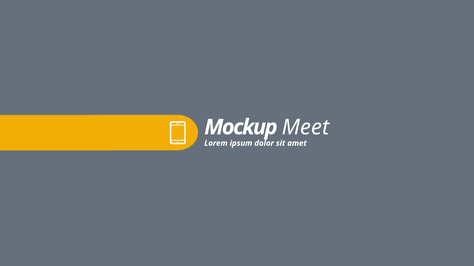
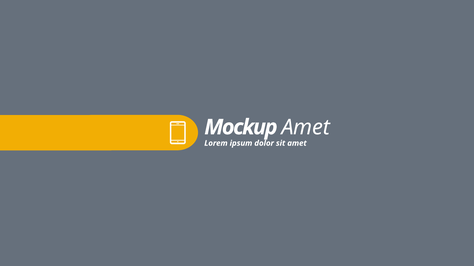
Meet at (305, 127): Meet -> Amet
